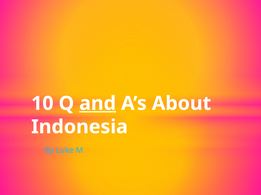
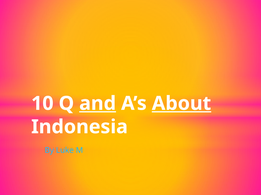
About underline: none -> present
